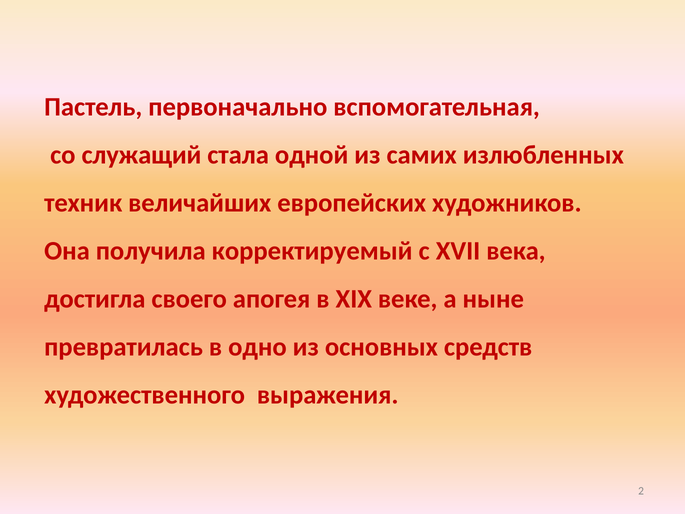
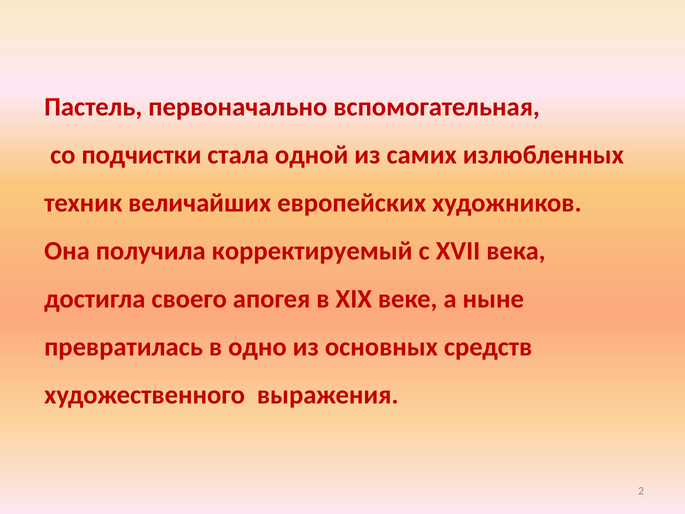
служащий: служащий -> подчистки
